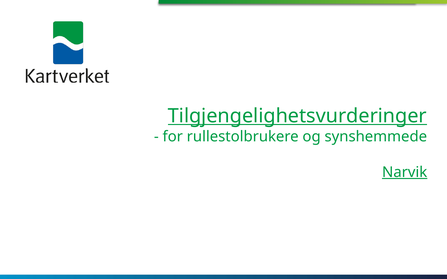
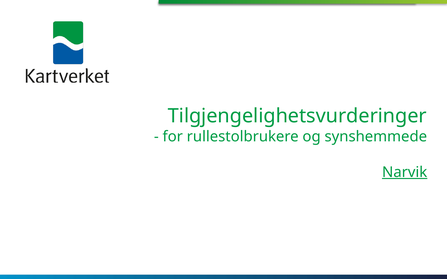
Tilgjengelighetsvurderinger underline: present -> none
